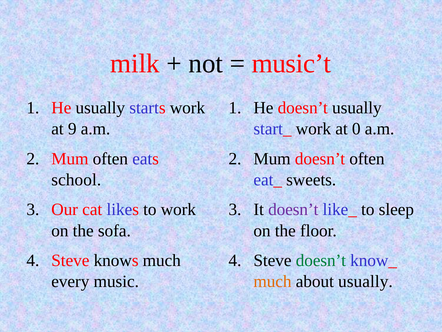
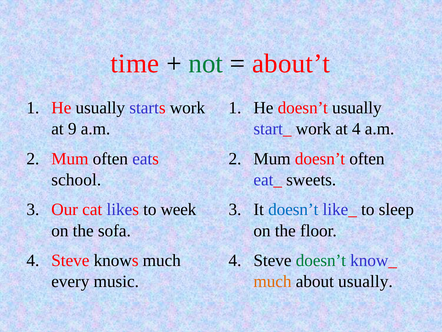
milk: milk -> time
not colour: black -> green
music’t: music’t -> about’t
at 0: 0 -> 4
to work: work -> week
doesn’t at (293, 209) colour: purple -> blue
